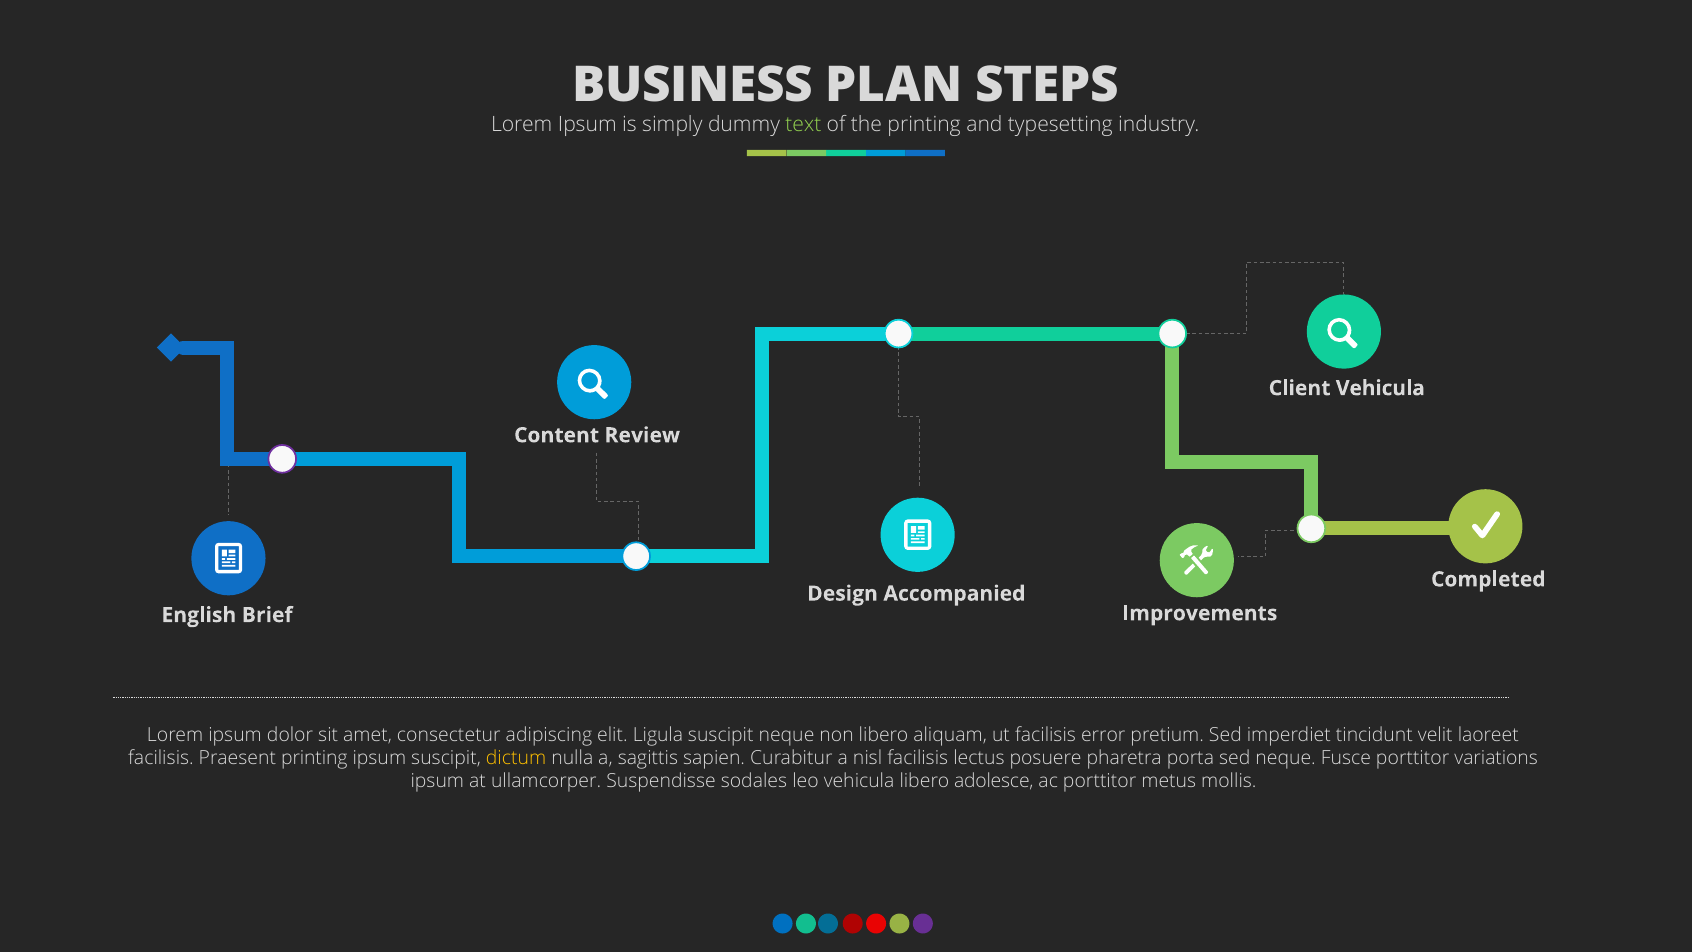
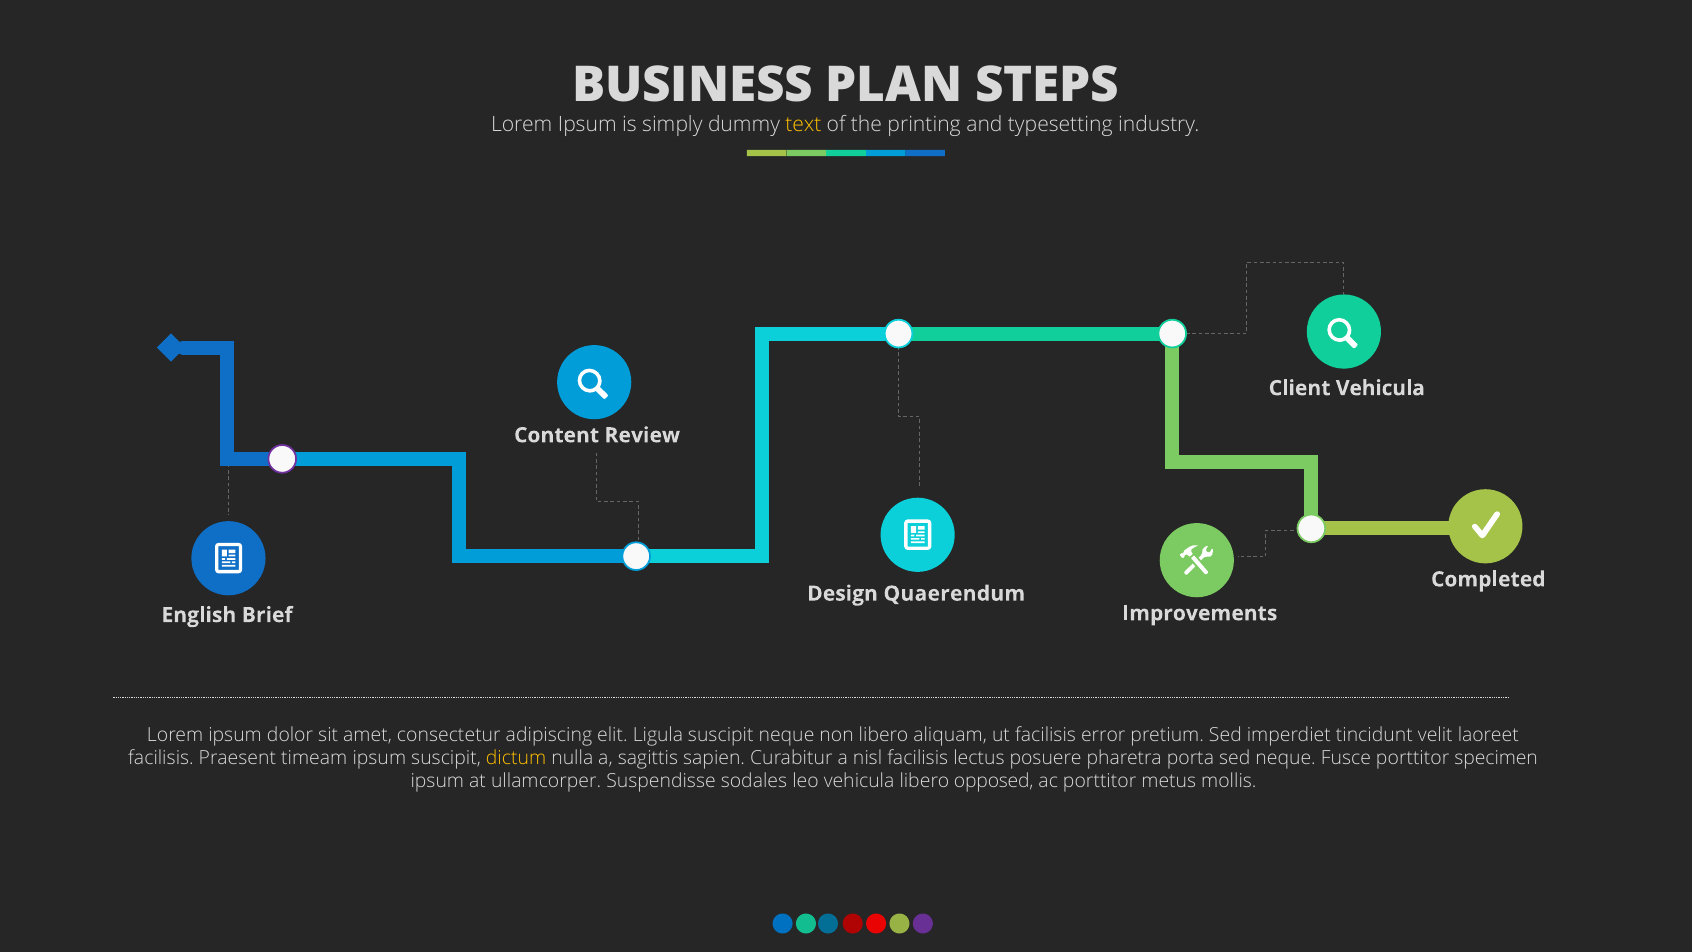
text colour: light green -> yellow
Accompanied: Accompanied -> Quaerendum
Praesent printing: printing -> timeam
variations: variations -> specimen
adolesce: adolesce -> opposed
